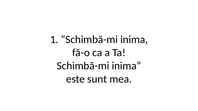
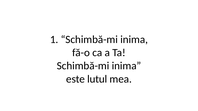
sunt: sunt -> lutul
